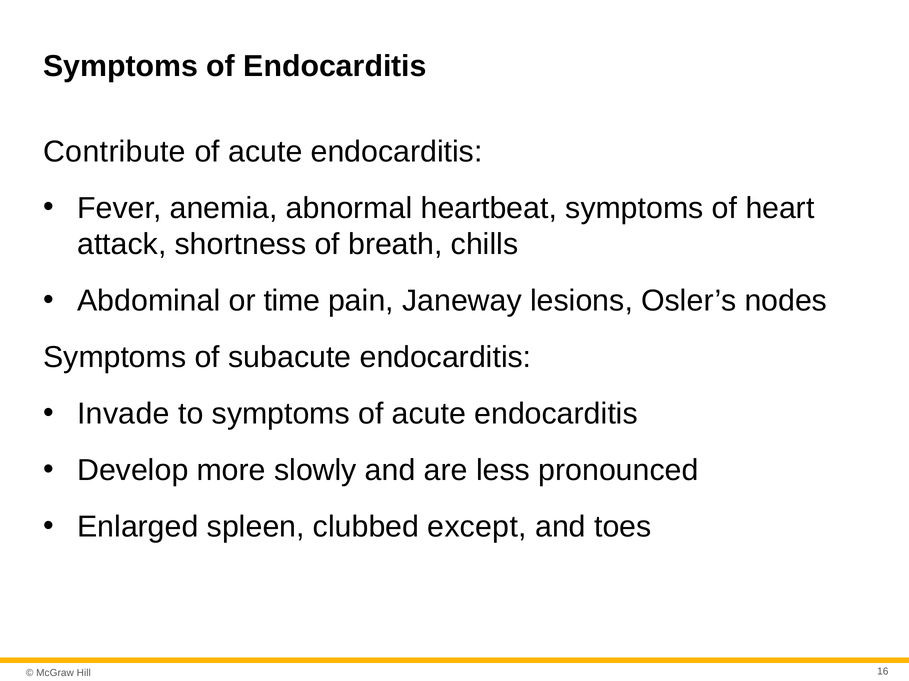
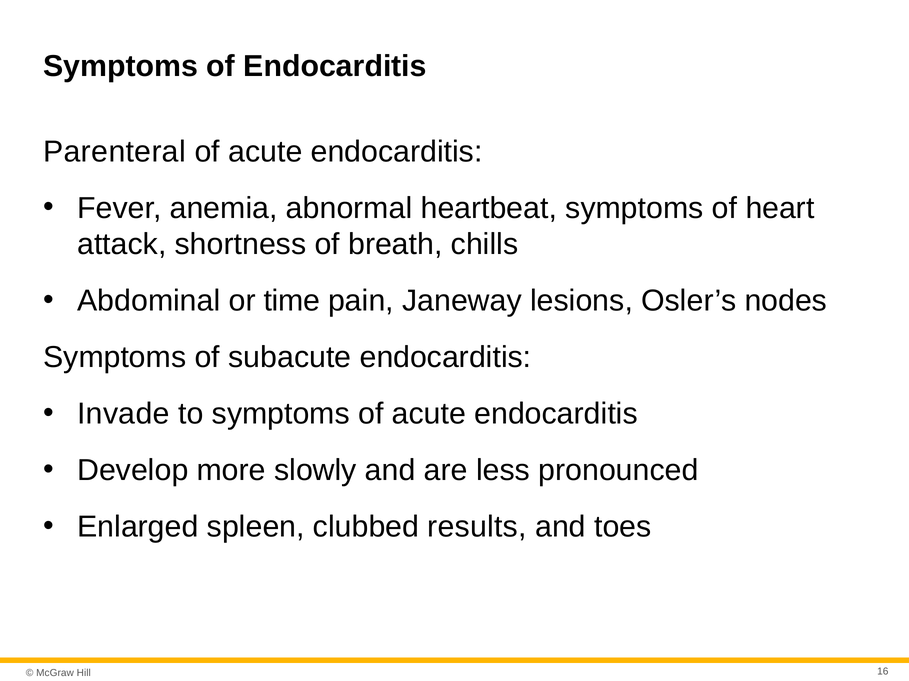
Contribute: Contribute -> Parenteral
except: except -> results
